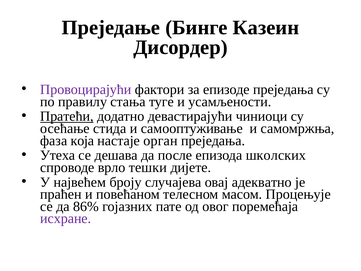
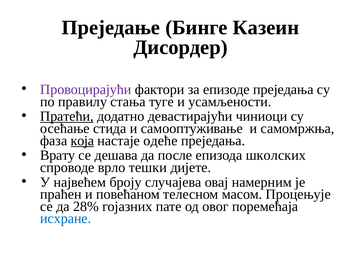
која underline: none -> present
орган: орган -> одеће
Утеха: Утеха -> Врату
адекватно: адекватно -> намерним
86%: 86% -> 28%
исхране colour: purple -> blue
